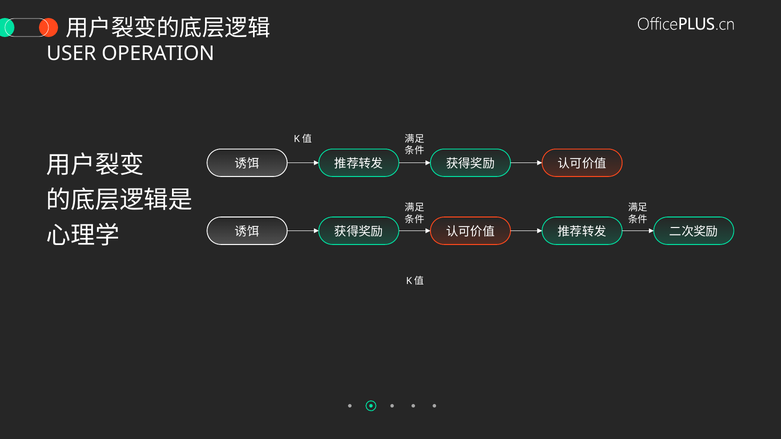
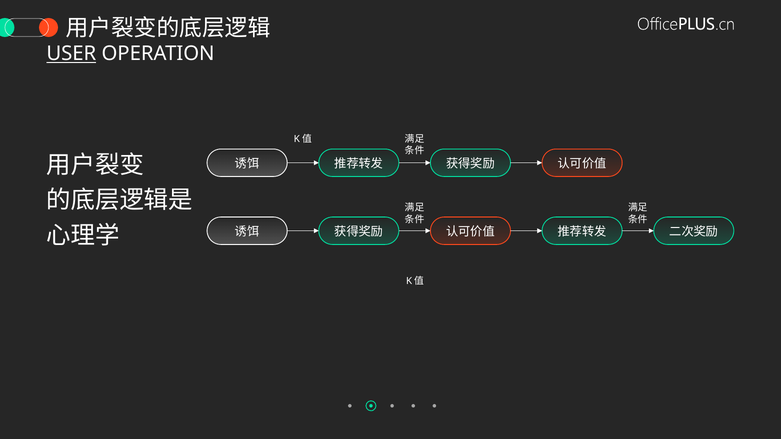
USER underline: none -> present
